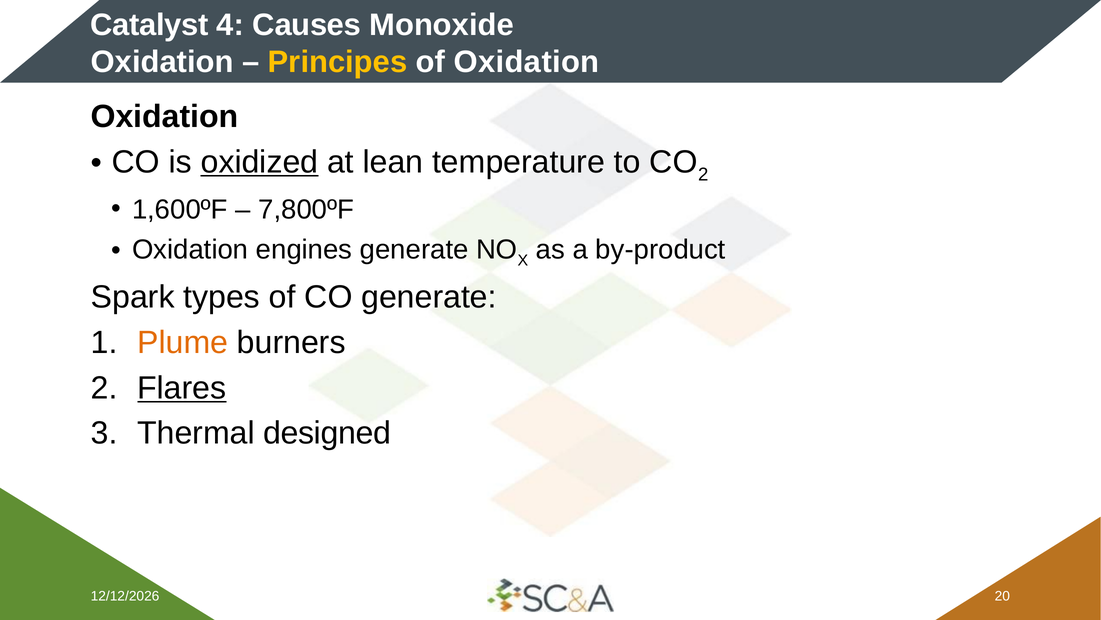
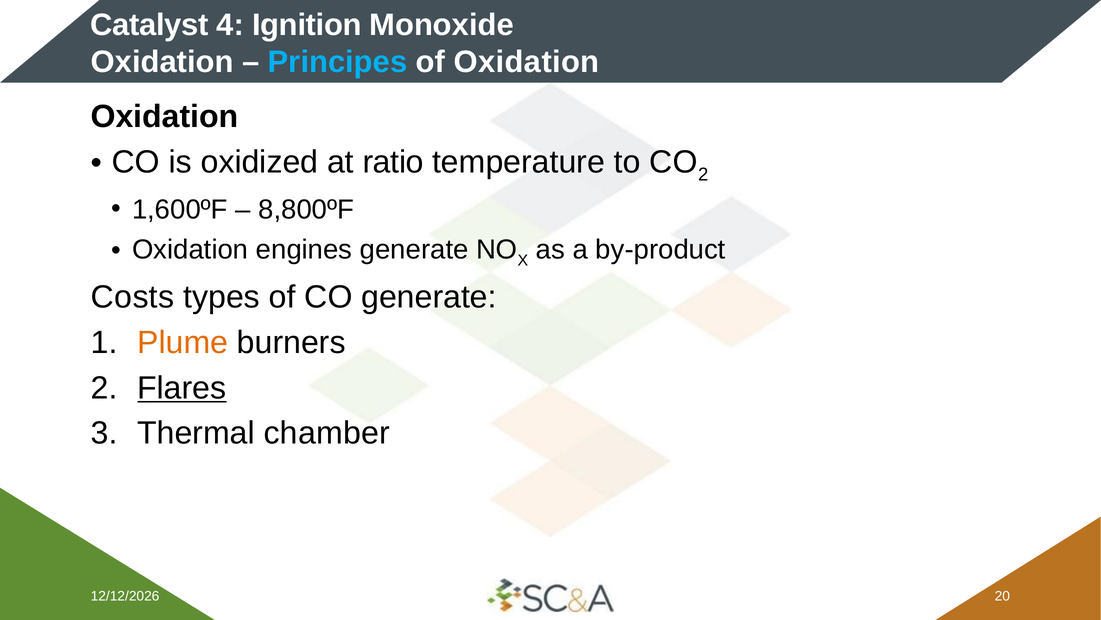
Causes: Causes -> Ignition
Principes colour: yellow -> light blue
oxidized underline: present -> none
lean: lean -> ratio
7,800ºF: 7,800ºF -> 8,800ºF
Spark: Spark -> Costs
designed: designed -> chamber
